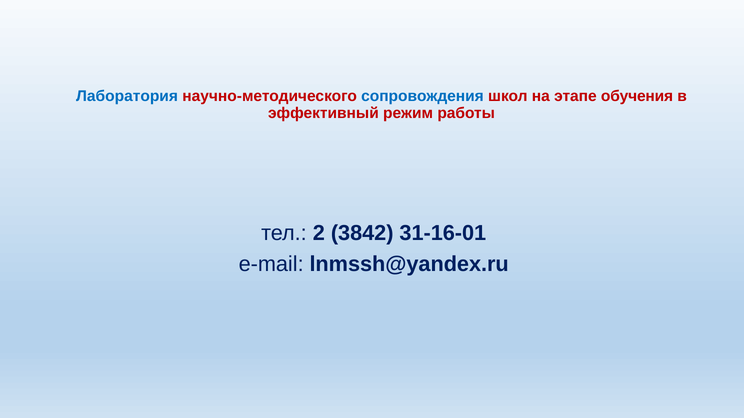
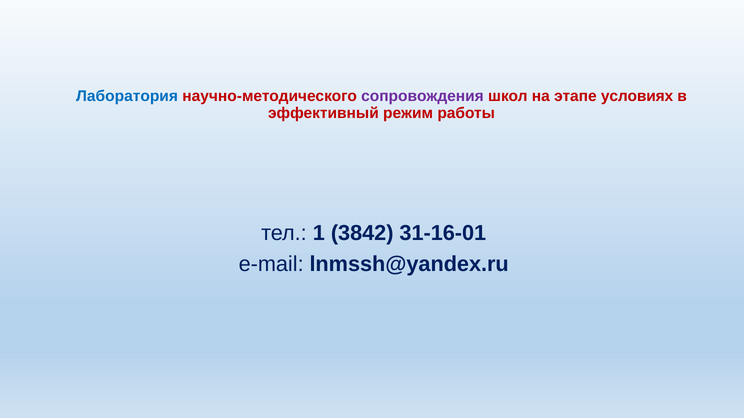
сопровождения colour: blue -> purple
обучения: обучения -> условиях
2: 2 -> 1
